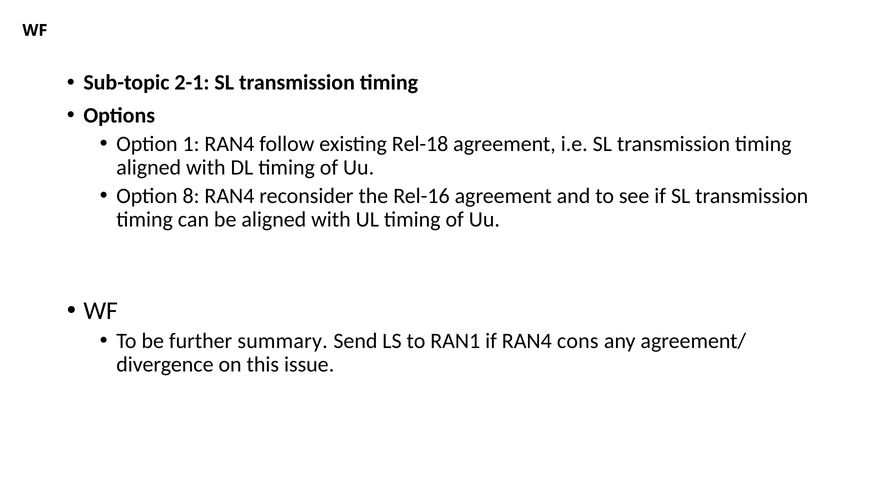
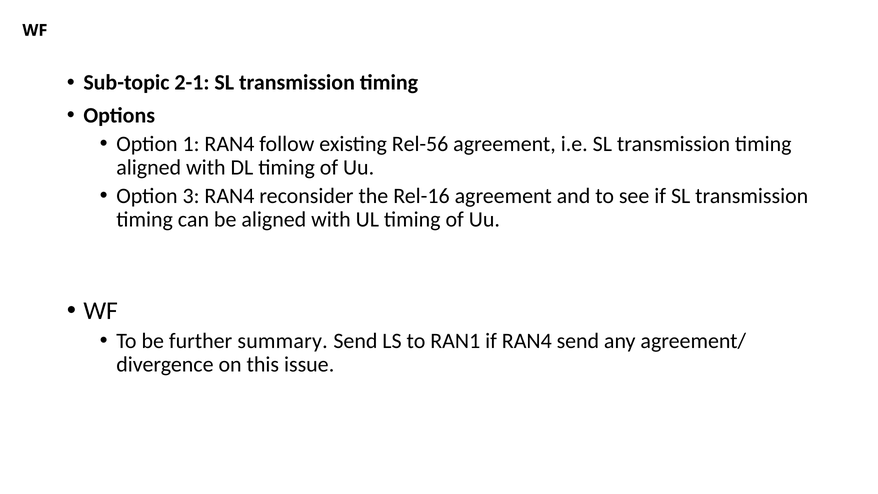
Rel-18: Rel-18 -> Rel-56
8: 8 -> 3
RAN4 cons: cons -> send
